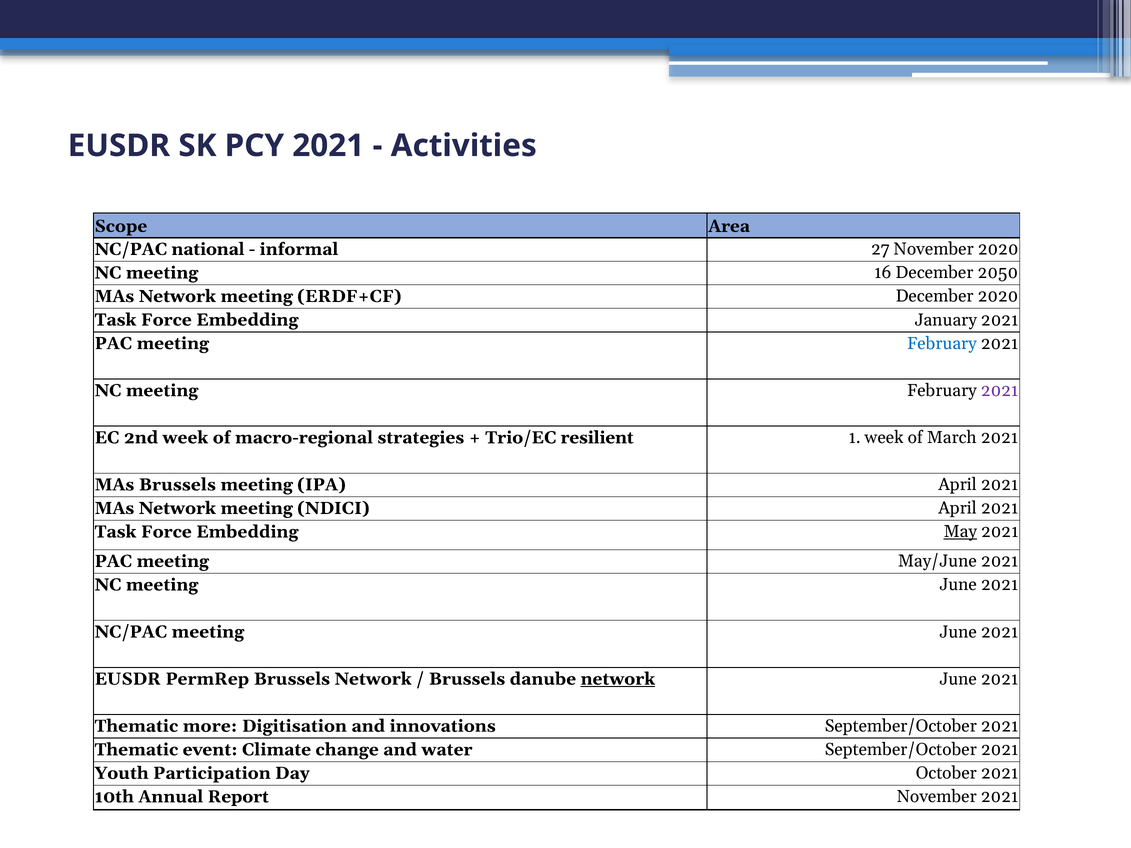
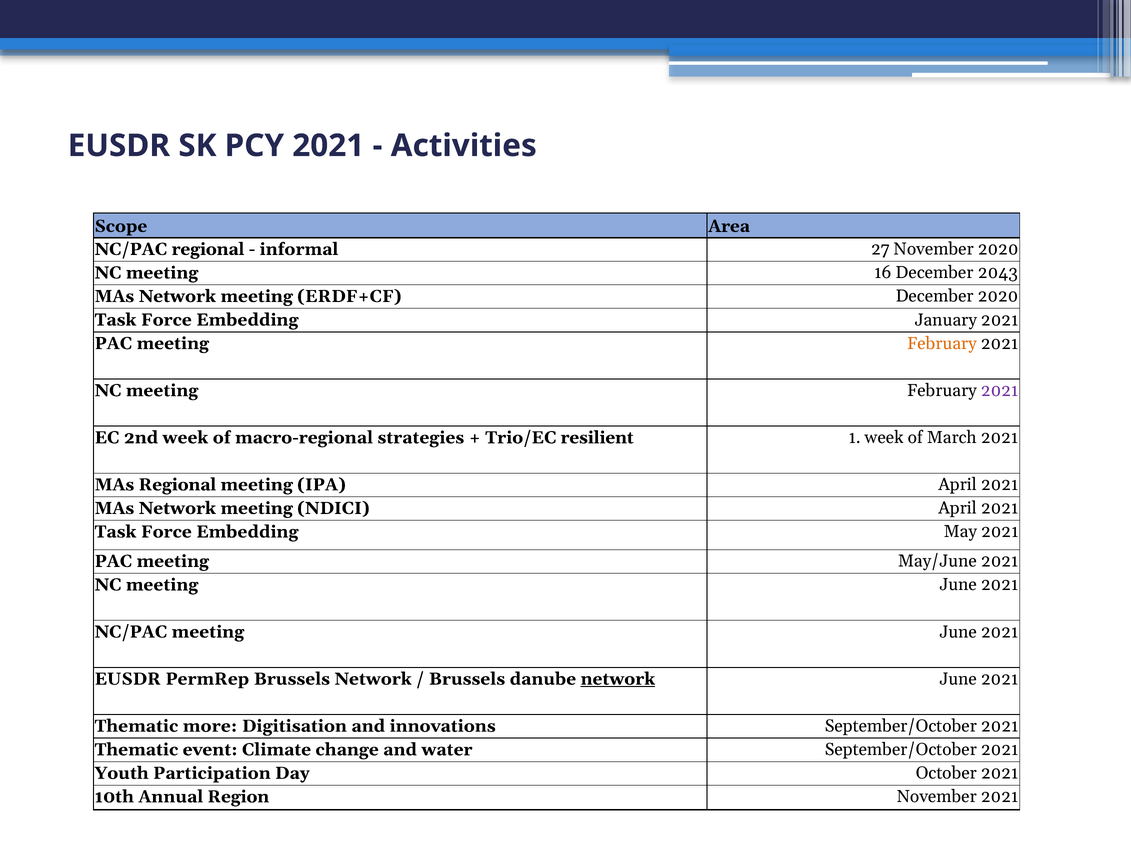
NC/PAC national: national -> regional
2050: 2050 -> 2043
February at (942, 343) colour: blue -> orange
MAs Brussels: Brussels -> Regional
May underline: present -> none
Report: Report -> Region
